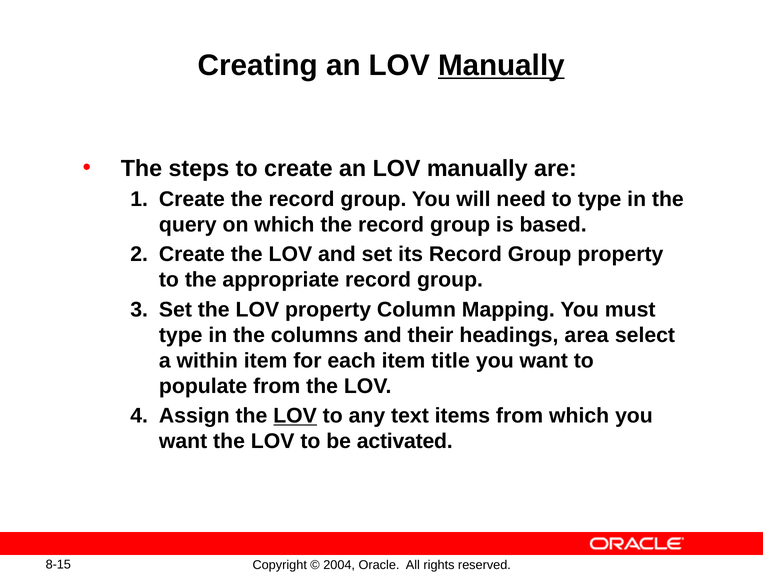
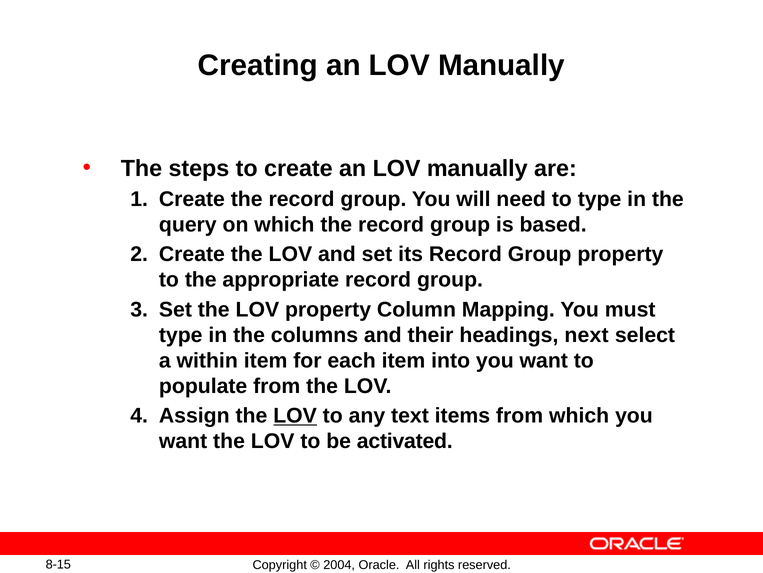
Manually at (501, 65) underline: present -> none
area: area -> next
title: title -> into
